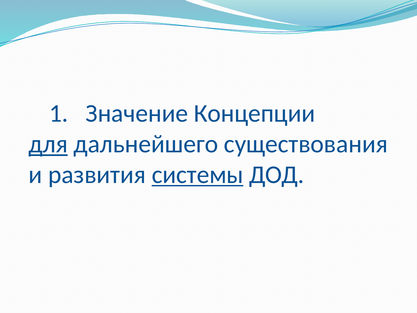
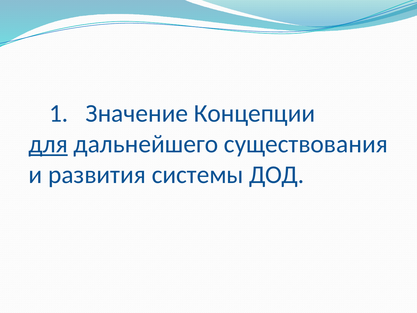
системы underline: present -> none
